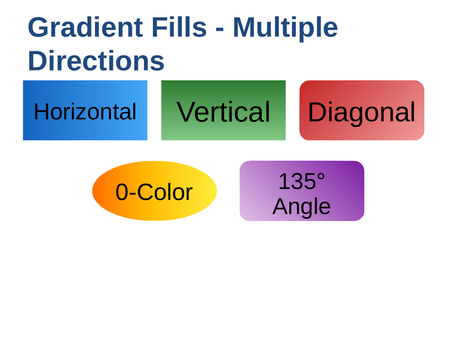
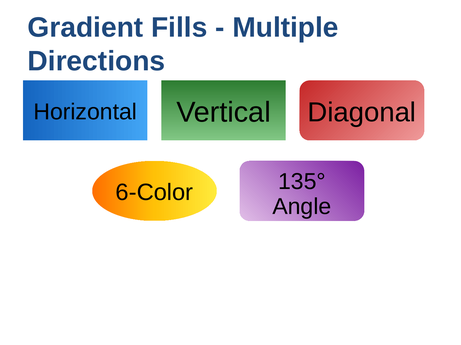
0-Color: 0-Color -> 6-Color
